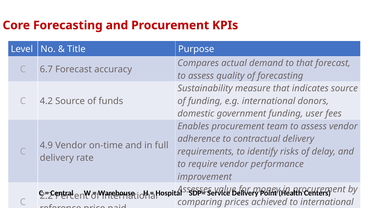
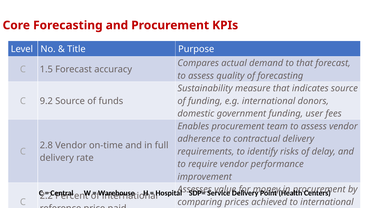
6.7: 6.7 -> 1.5
4.2: 4.2 -> 9.2
4.9: 4.9 -> 2.8
